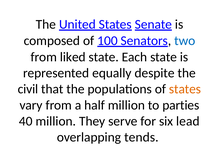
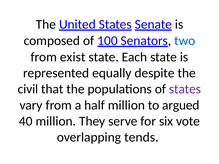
liked: liked -> exist
states at (185, 89) colour: orange -> purple
parties: parties -> argued
lead: lead -> vote
